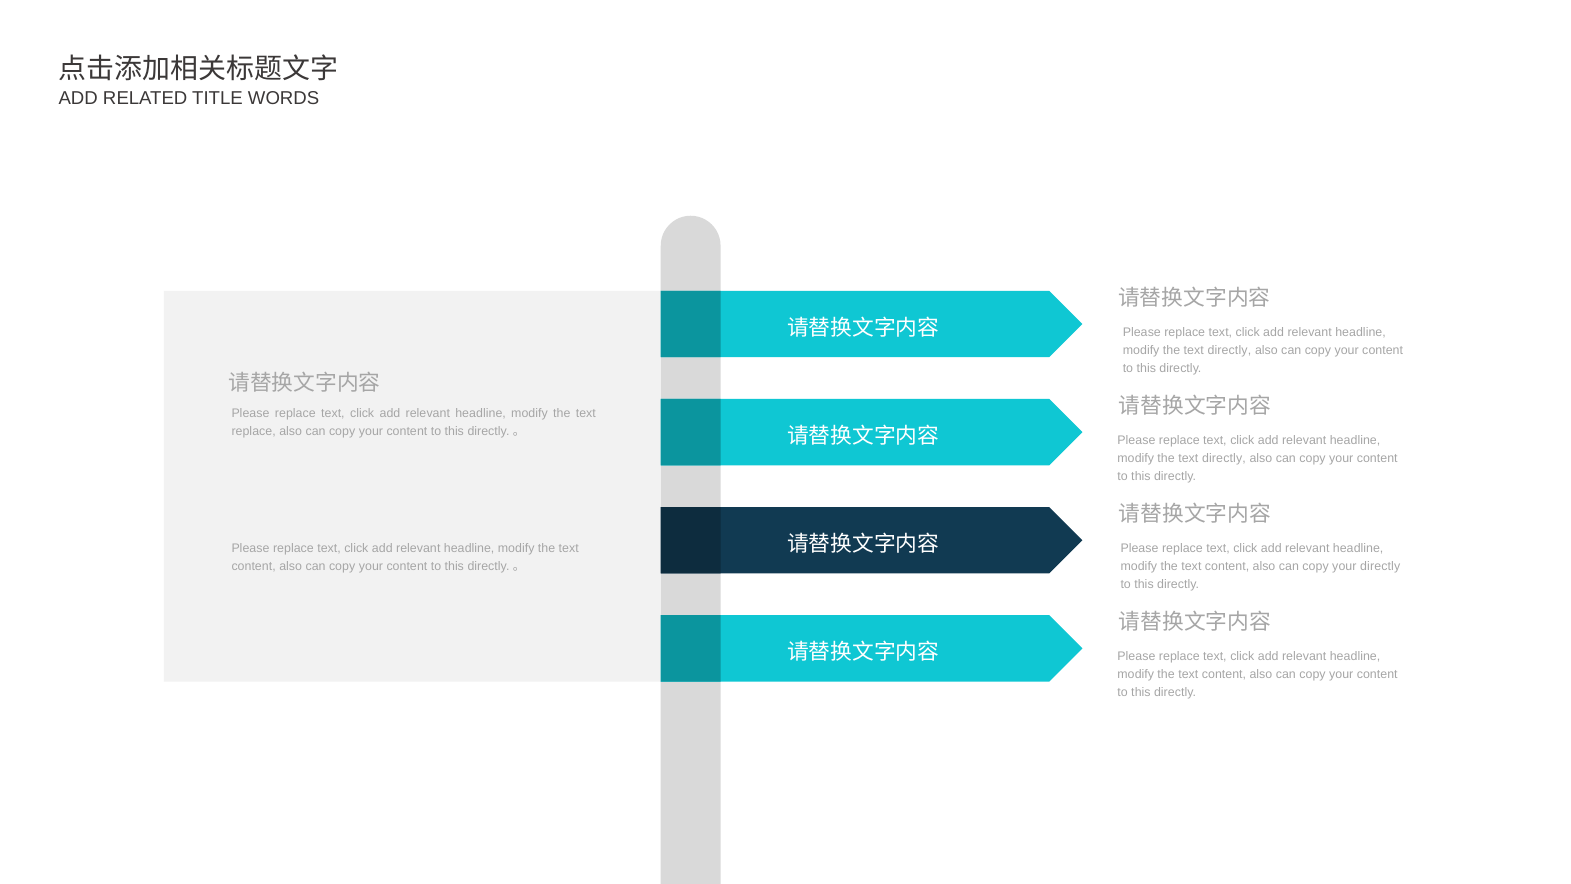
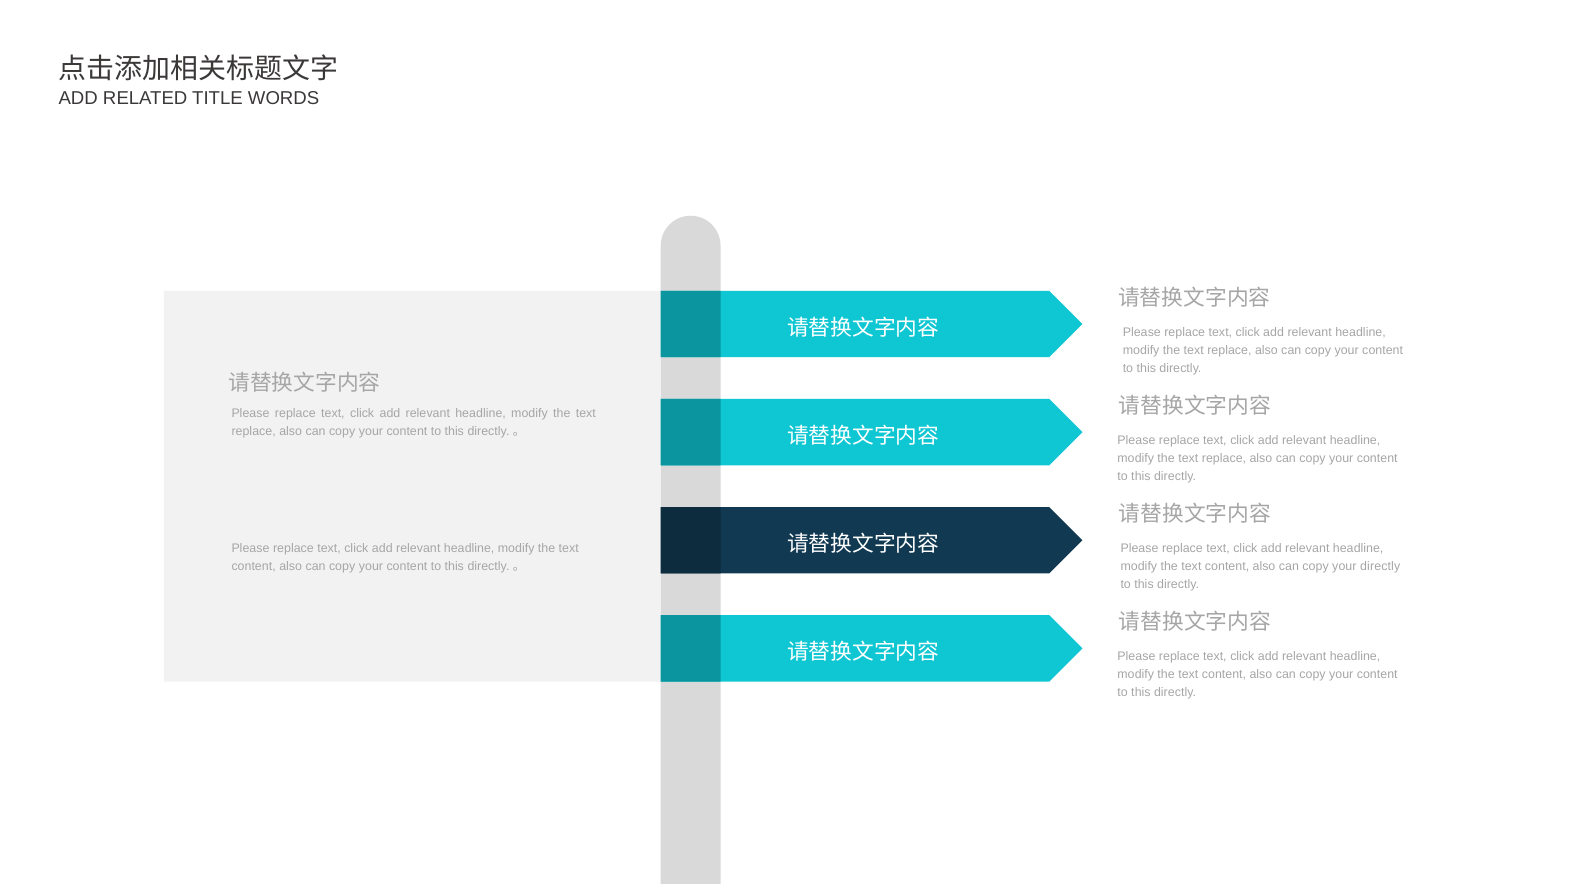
directly at (1229, 350): directly -> replace
directly at (1224, 458): directly -> replace
